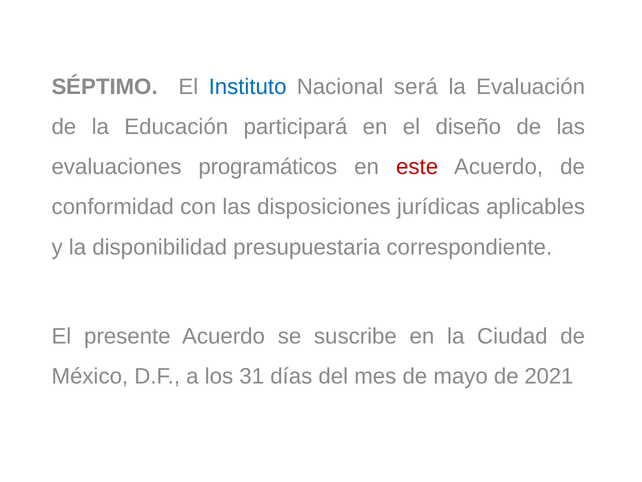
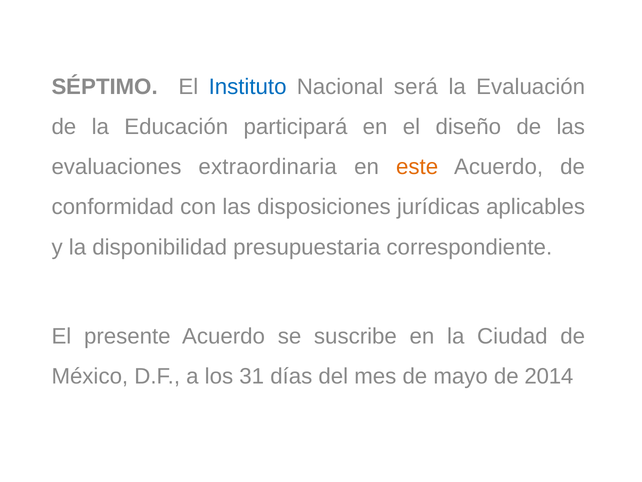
programáticos: programáticos -> extraordinaria
este colour: red -> orange
2021: 2021 -> 2014
